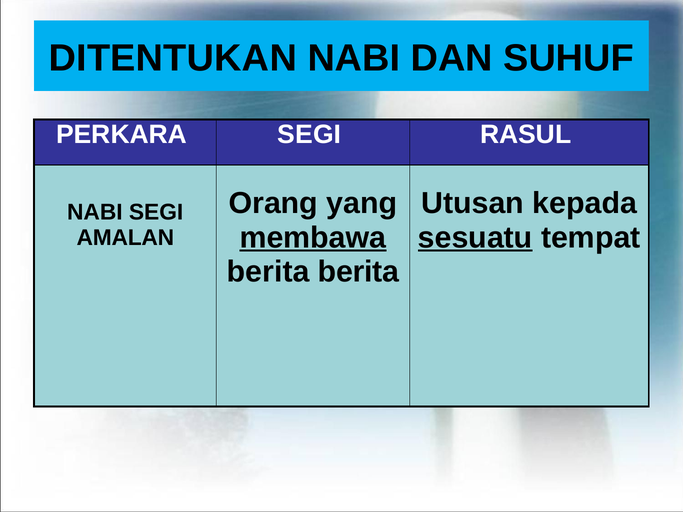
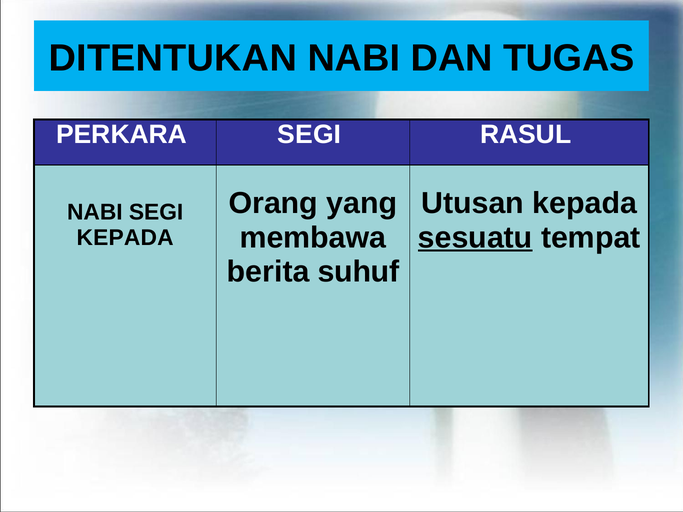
SUHUF: SUHUF -> TUGAS
membawa underline: present -> none
AMALAN at (125, 238): AMALAN -> KEPADA
berita berita: berita -> suhuf
